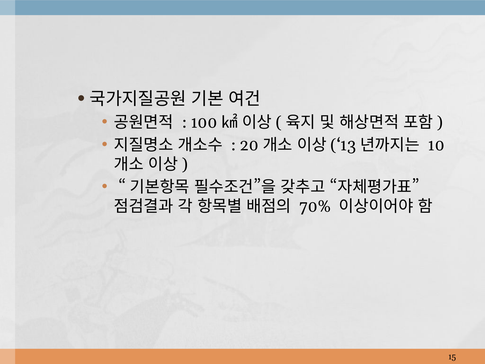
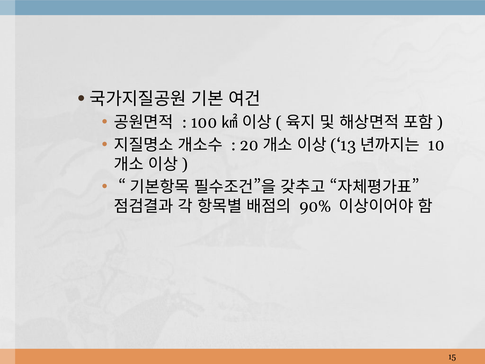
70%: 70% -> 90%
